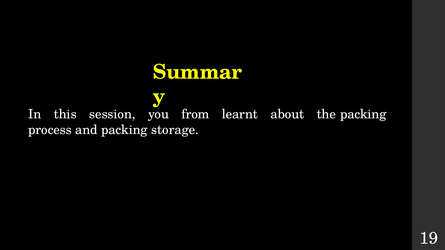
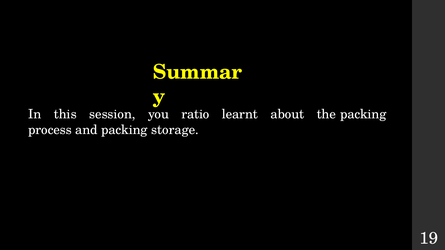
from: from -> ratio
